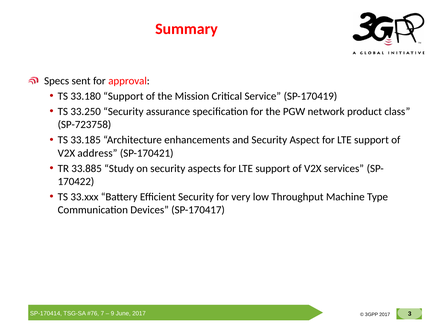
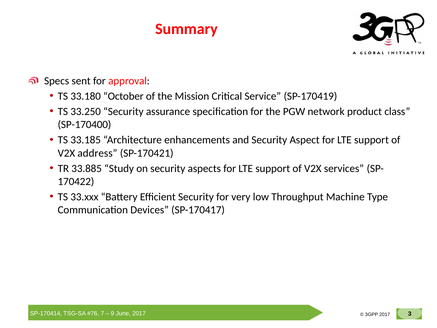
33.180 Support: Support -> October
SP-723758: SP-723758 -> SP-170400
